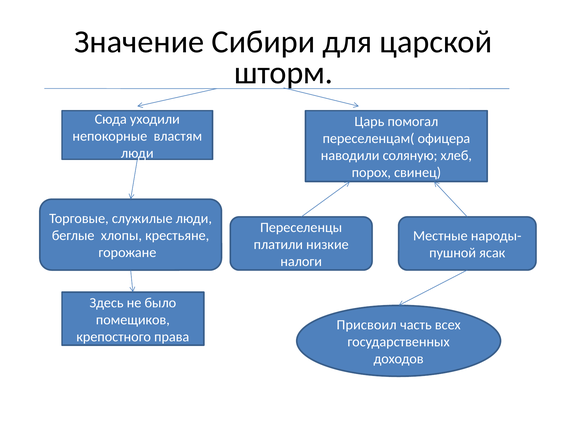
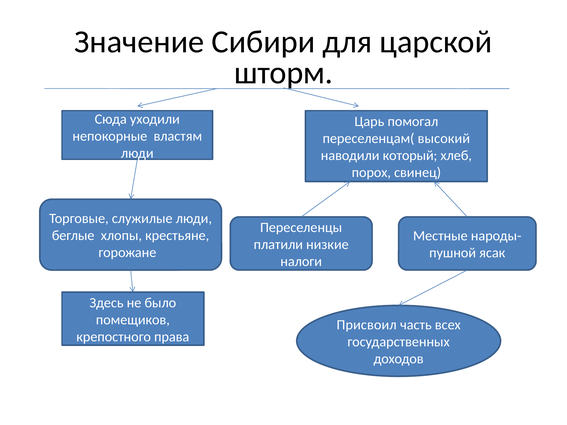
офицера: офицера -> высокий
соляную: соляную -> который
